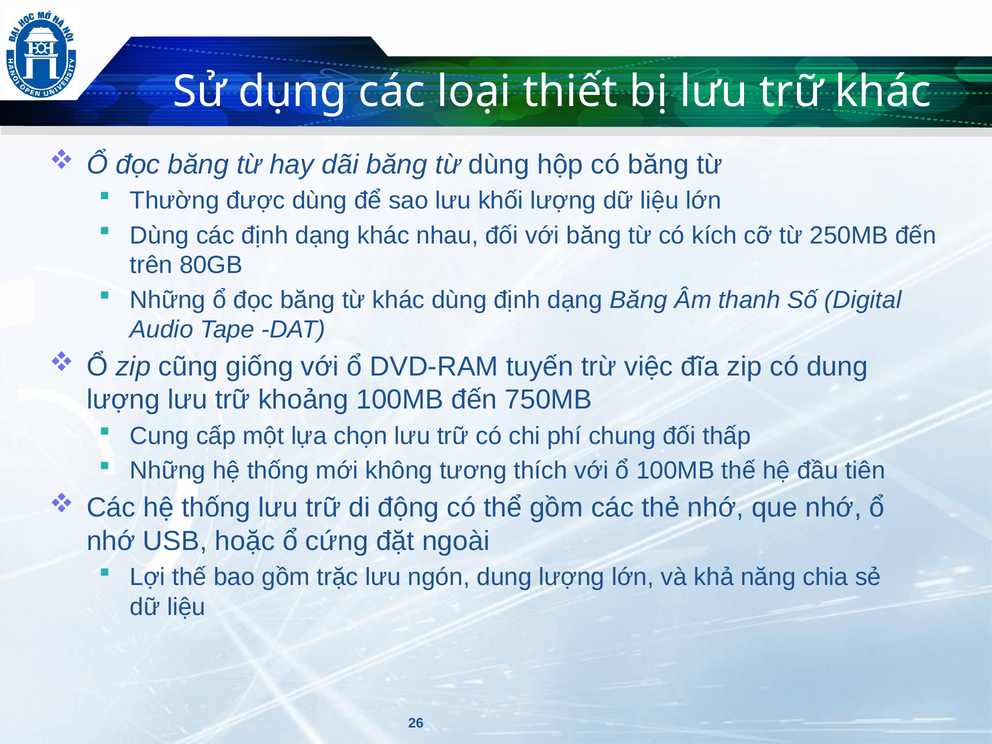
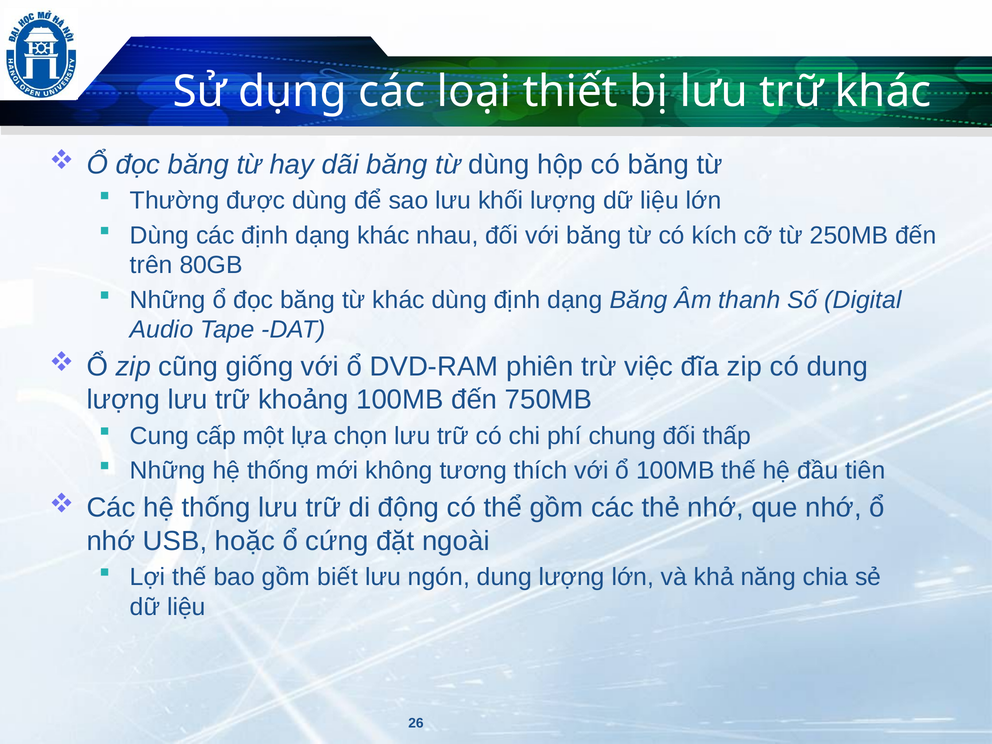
tuyến: tuyến -> phiên
trặc: trặc -> biết
